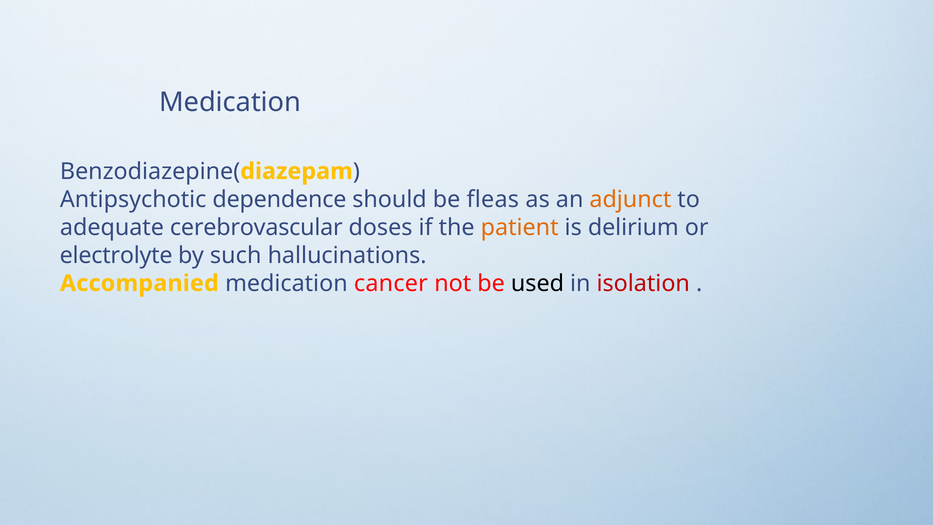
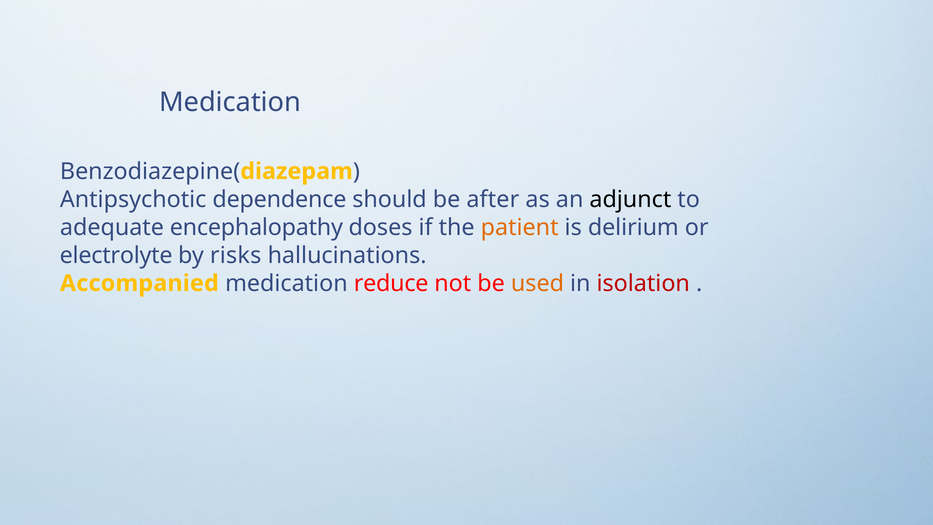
fleas: fleas -> after
adjunct colour: orange -> black
cerebrovascular: cerebrovascular -> encephalopathy
such: such -> risks
cancer: cancer -> reduce
used colour: black -> orange
